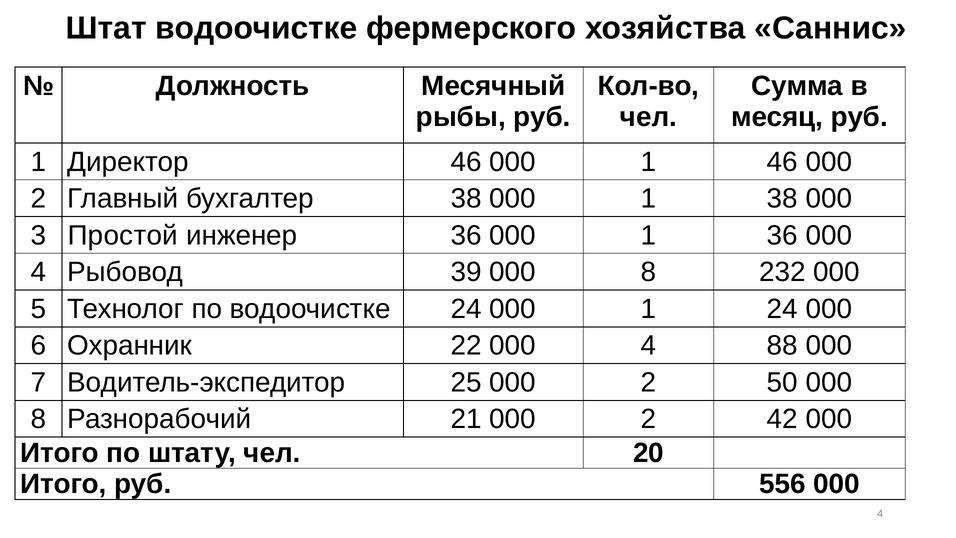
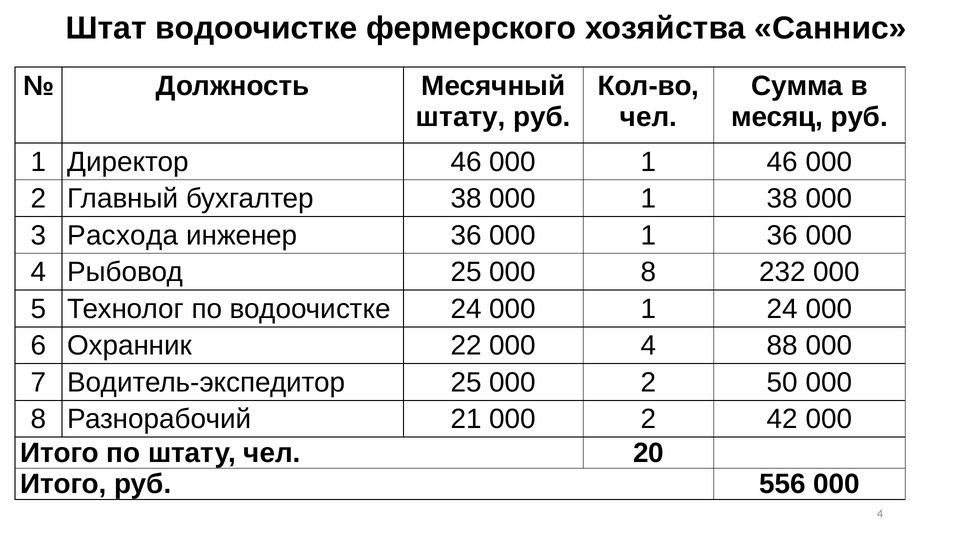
рыбы at (461, 117): рыбы -> штату
Простой: Простой -> Расхода
Рыбовод 39: 39 -> 25
